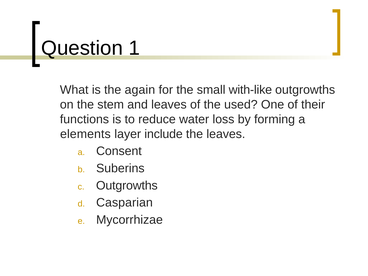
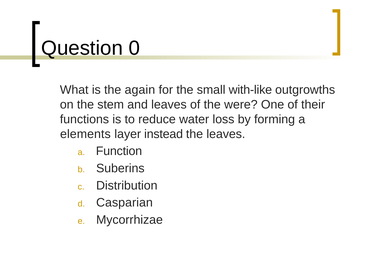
1: 1 -> 0
used: used -> were
include: include -> instead
Consent: Consent -> Function
Outgrowths at (127, 185): Outgrowths -> Distribution
